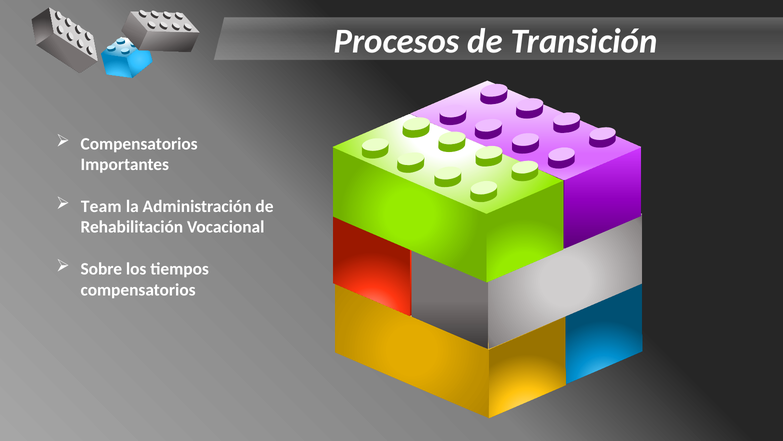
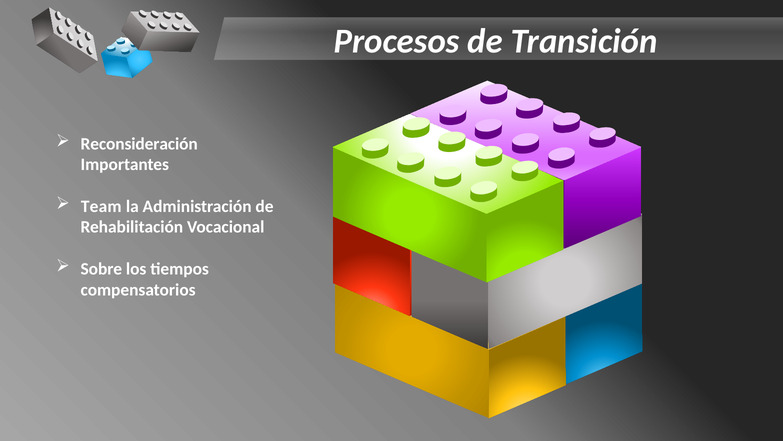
Compensatorios at (139, 144): Compensatorios -> Reconsideración
